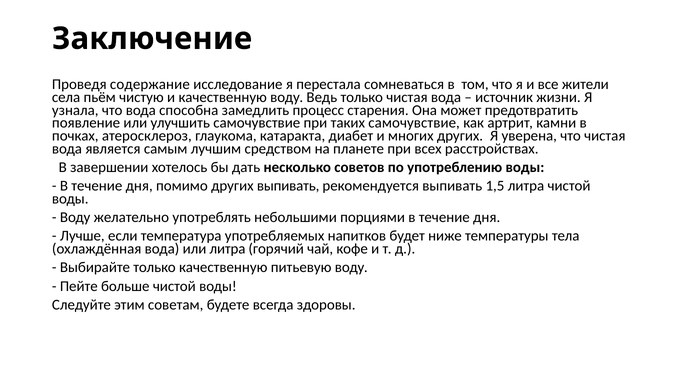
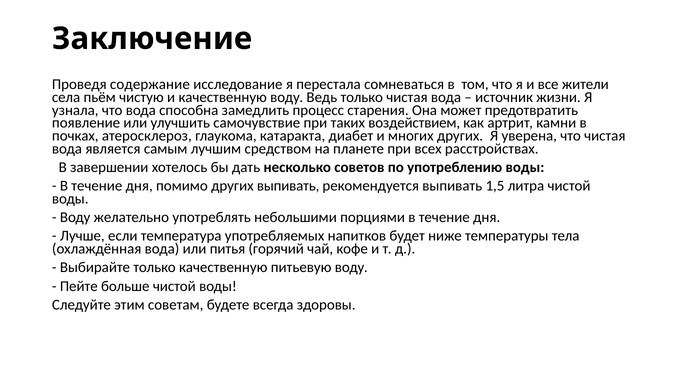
таких самочувствие: самочувствие -> воздействием
или литра: литра -> питья
